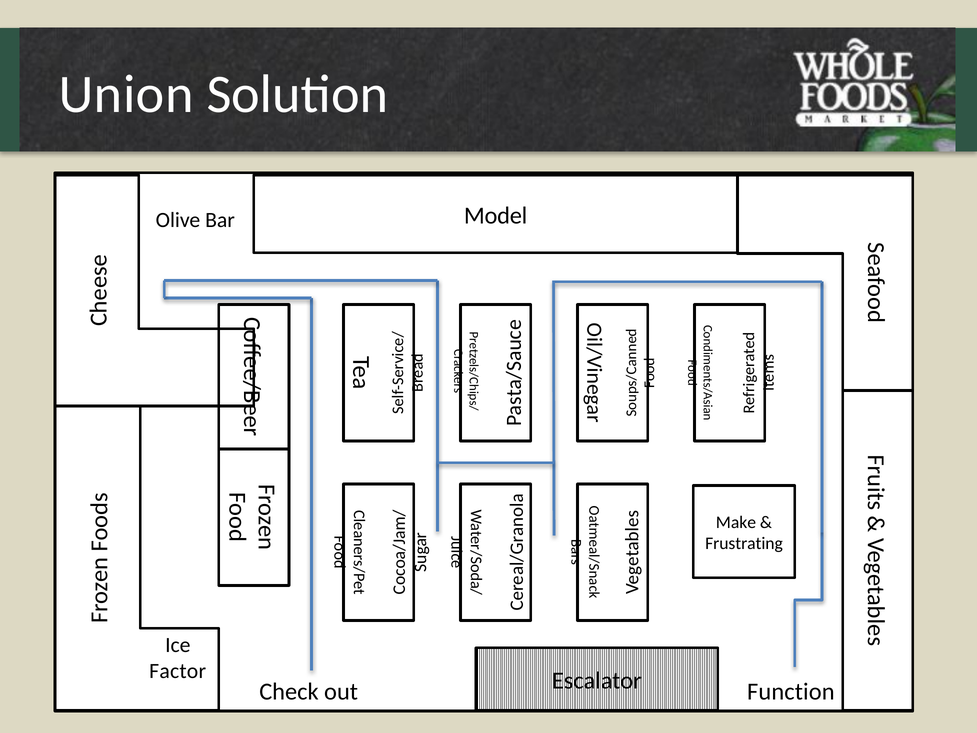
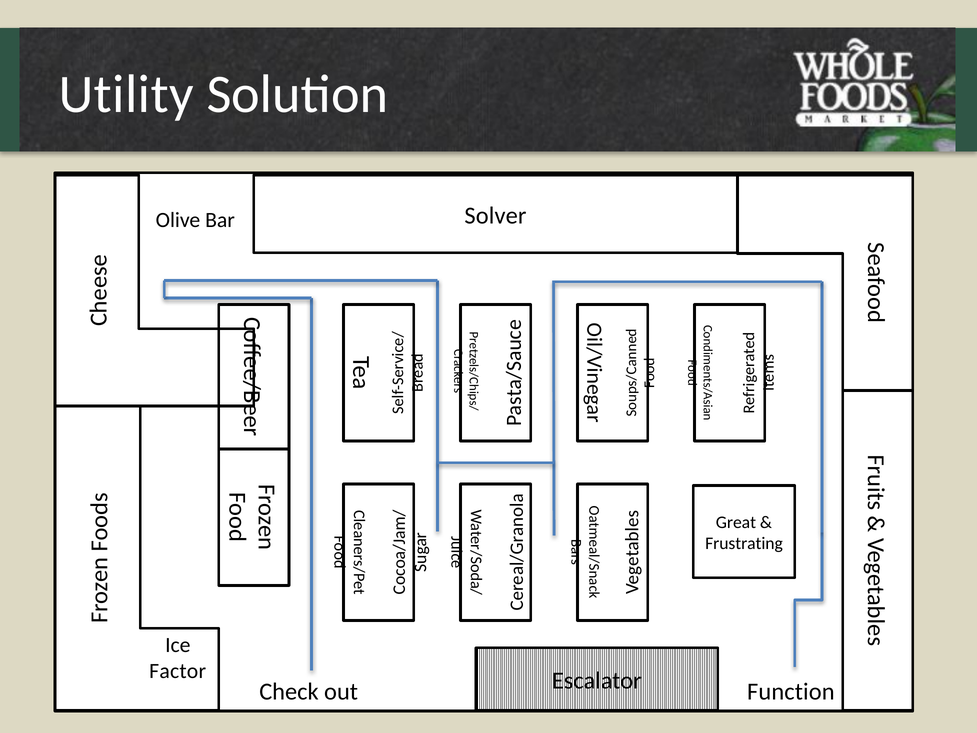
Union: Union -> Utility
Model: Model -> Solver
Make: Make -> Great
